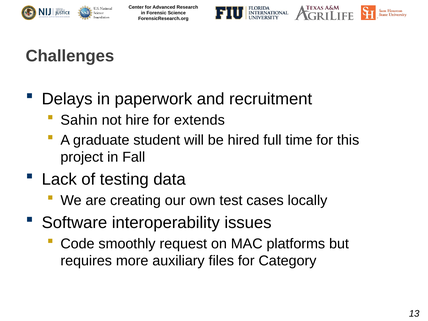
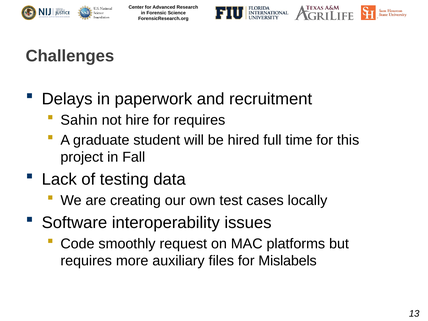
for extends: extends -> requires
Category: Category -> Mislabels
